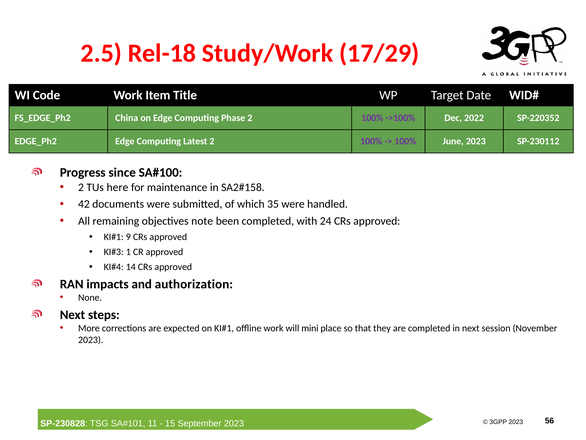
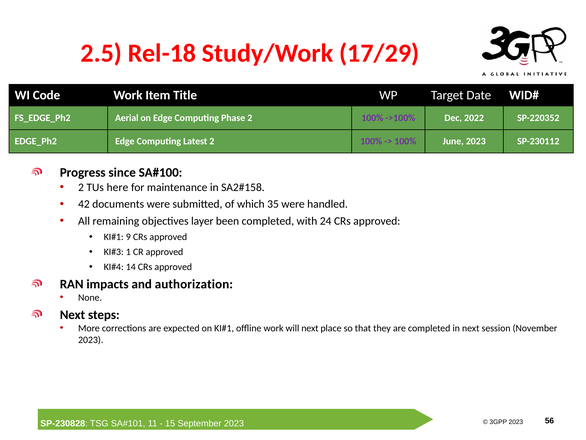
China: China -> Aerial
note: note -> layer
will mini: mini -> next
